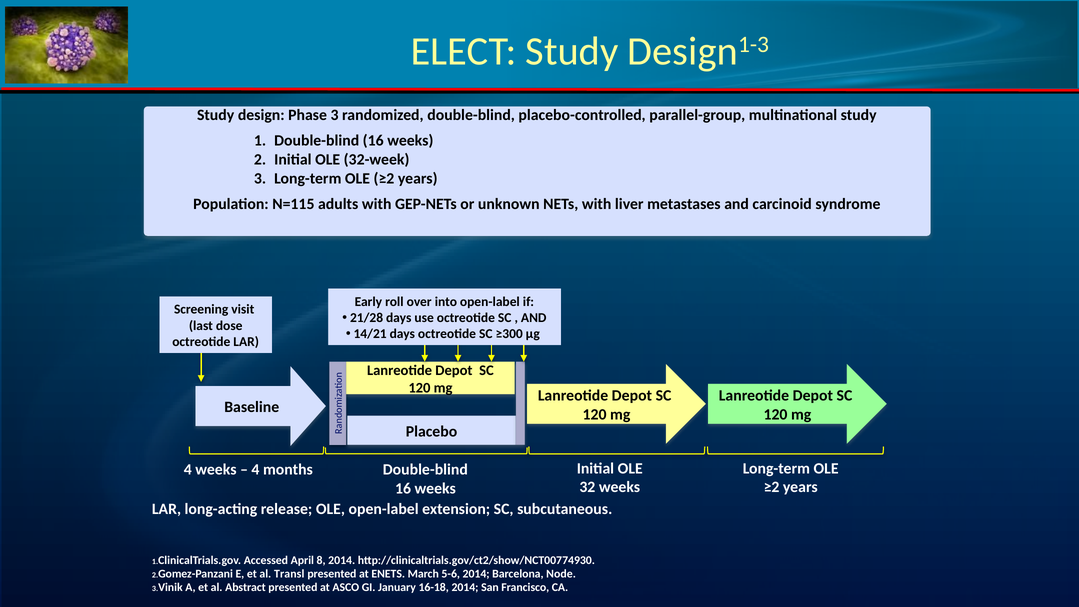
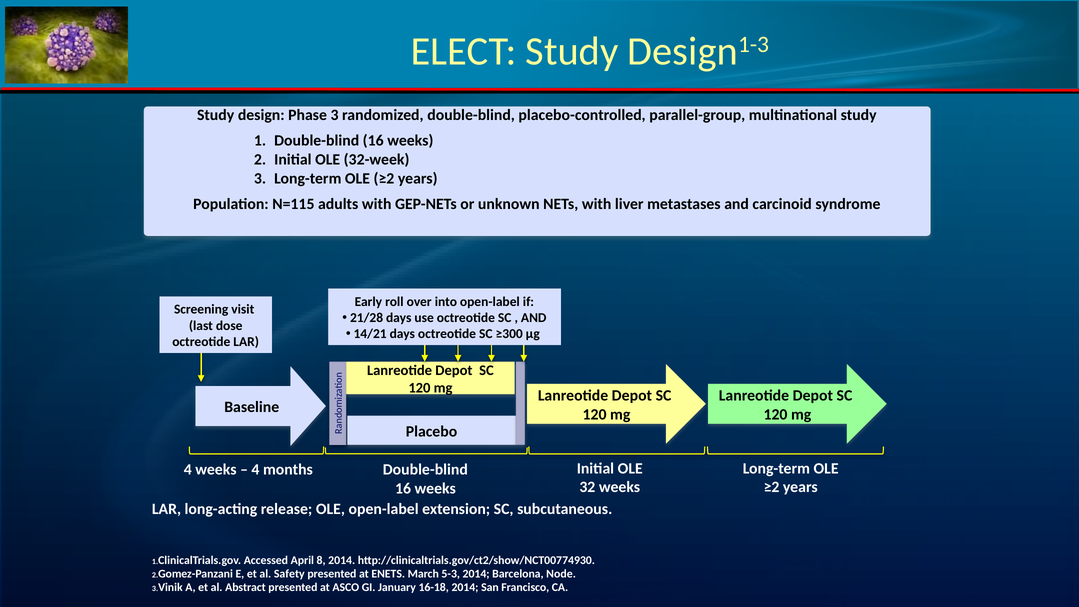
Transl: Transl -> Safety
5-6: 5-6 -> 5-3
